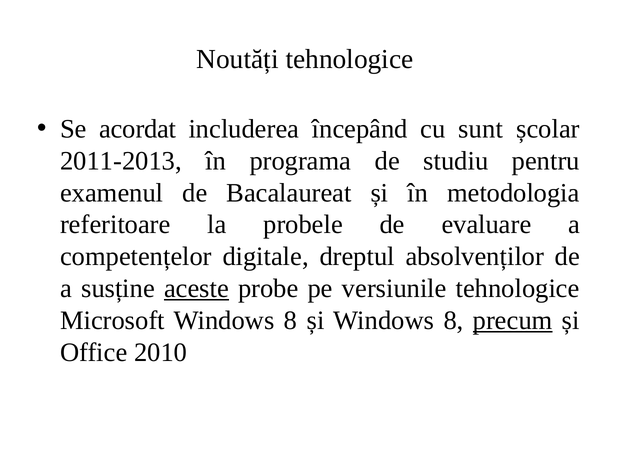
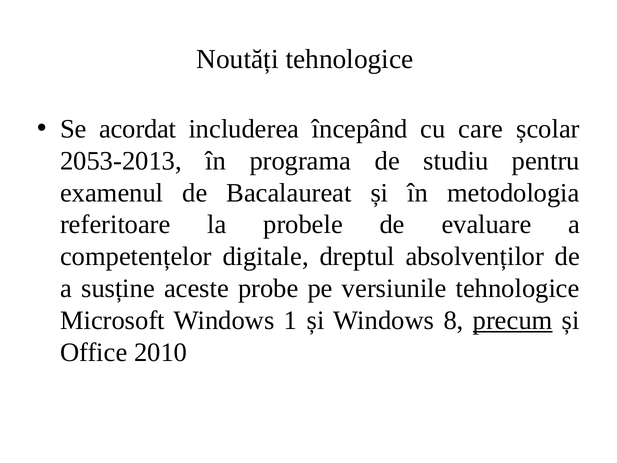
sunt: sunt -> care
2011-2013: 2011-2013 -> 2053-2013
aceste underline: present -> none
Microsoft Windows 8: 8 -> 1
